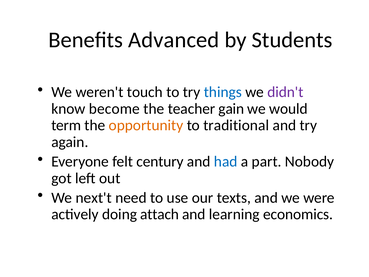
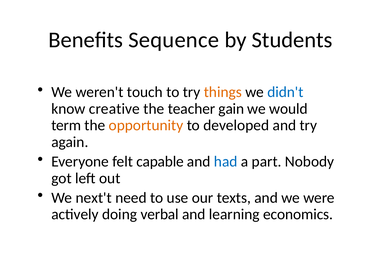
Advanced: Advanced -> Sequence
things colour: blue -> orange
didn't colour: purple -> blue
become: become -> creative
traditional: traditional -> developed
century: century -> capable
attach: attach -> verbal
